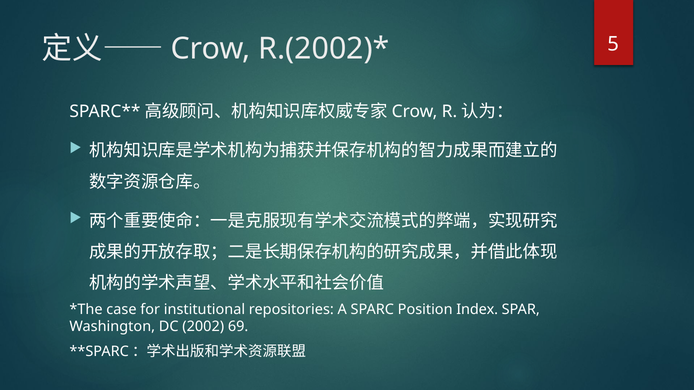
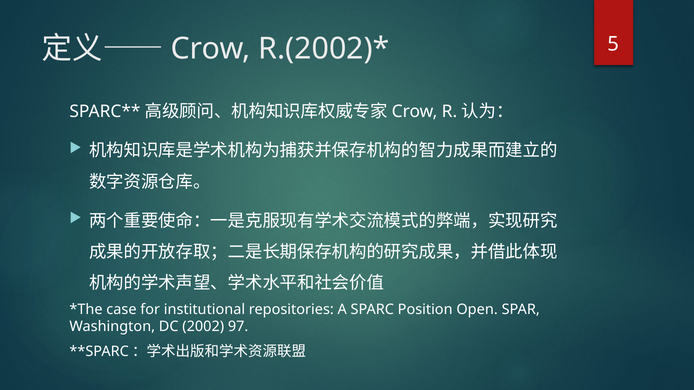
Index: Index -> Open
69: 69 -> 97
